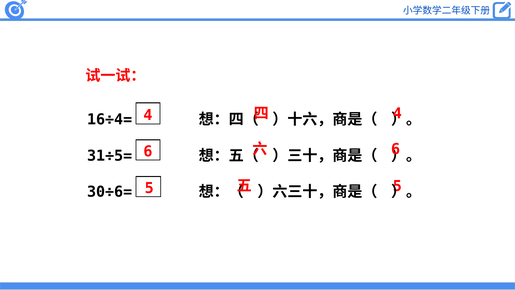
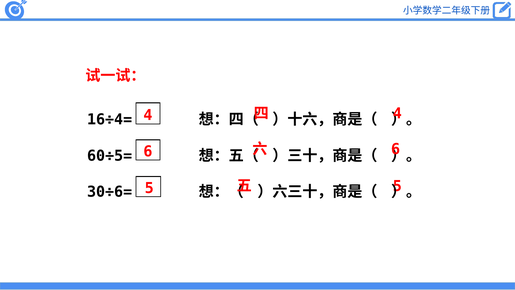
31÷5=: 31÷5= -> 60÷5=
